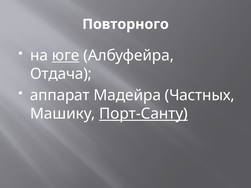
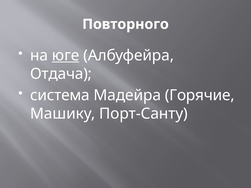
аппарат: аппарат -> система
Частных: Частных -> Горячие
Порт-Санту underline: present -> none
